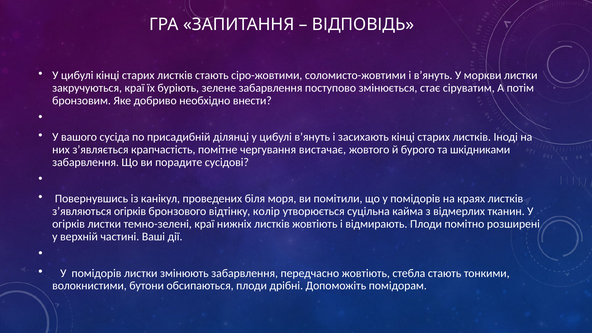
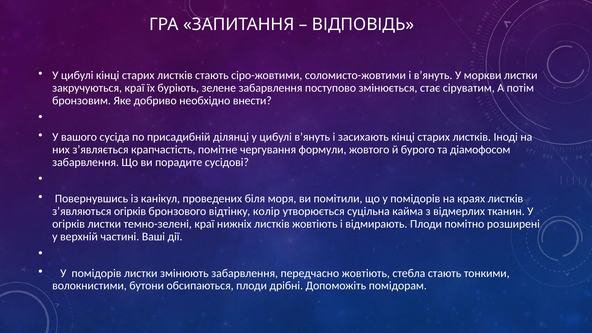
вистачає: вистачає -> формули
шкідниками: шкідниками -> діамофосом
